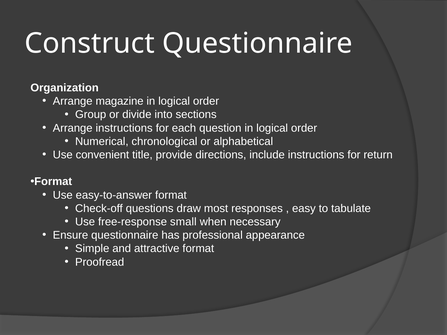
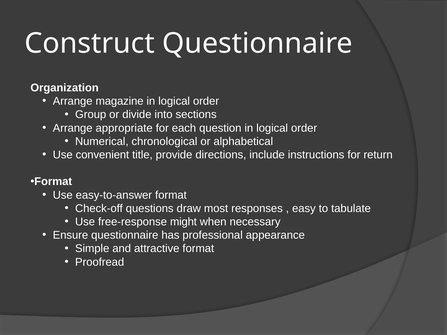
Arrange instructions: instructions -> appropriate
small: small -> might
